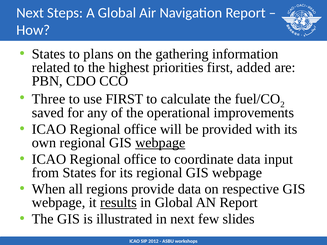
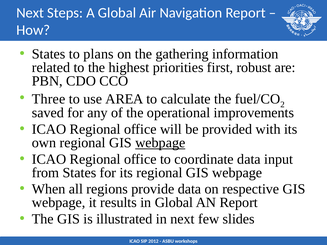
added: added -> robust
use FIRST: FIRST -> AREA
results underline: present -> none
